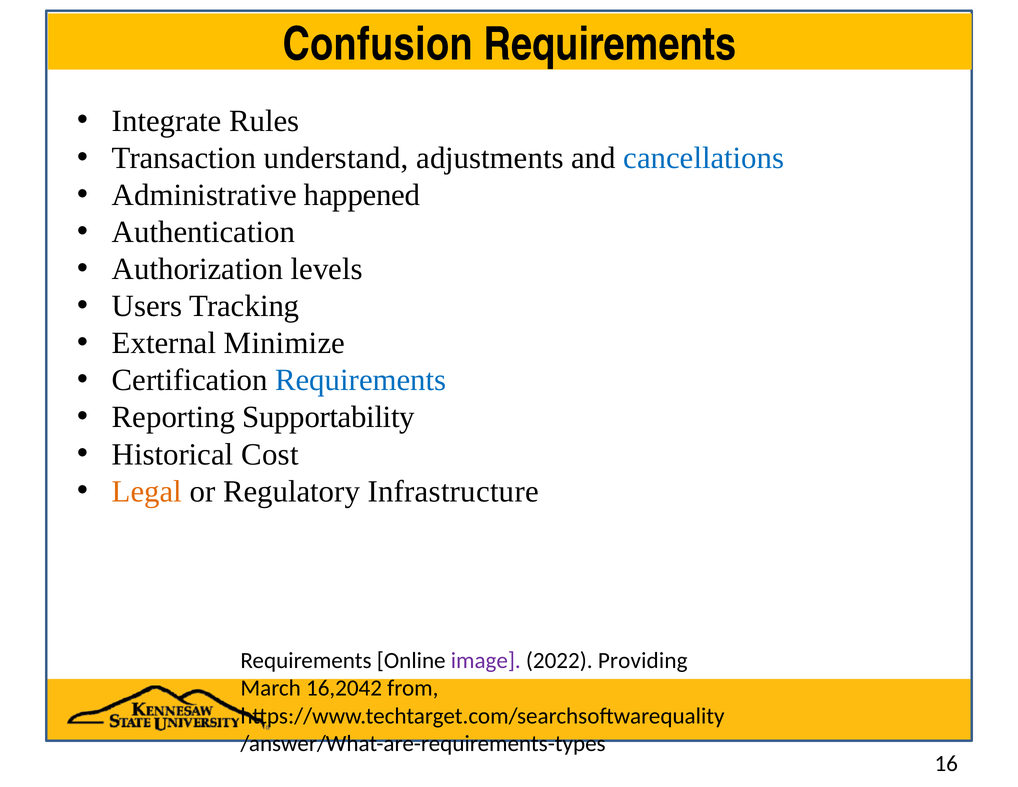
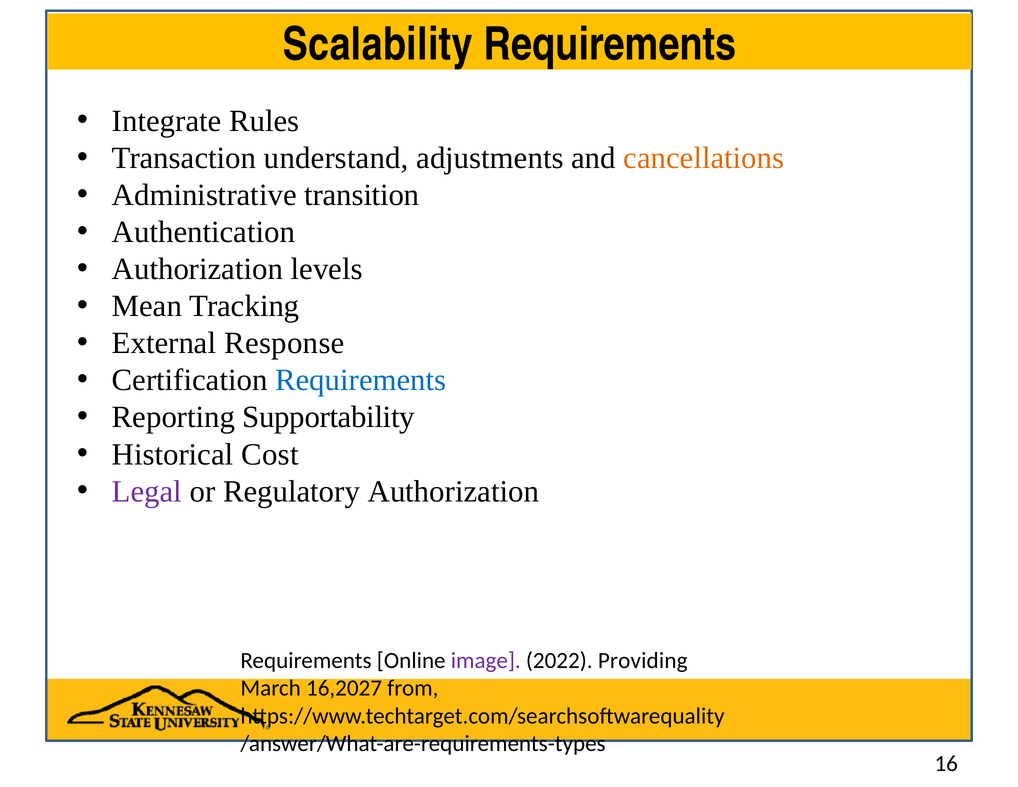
Confusion: Confusion -> Scalability
cancellations colour: blue -> orange
happened: happened -> transition
Users: Users -> Mean
Minimize: Minimize -> Response
Legal colour: orange -> purple
Regulatory Infrastructure: Infrastructure -> Authorization
16,2042: 16,2042 -> 16,2027
